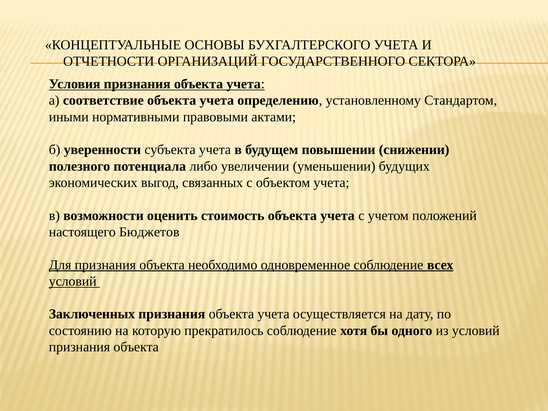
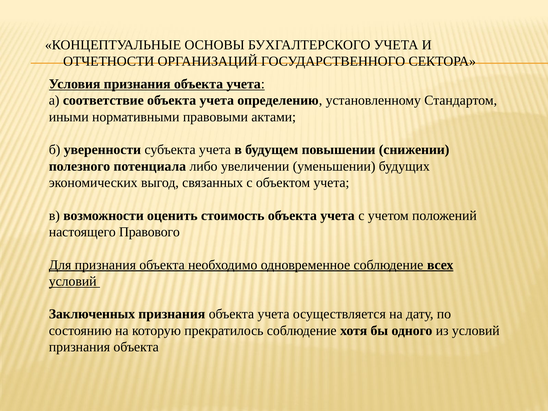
Бюджетов: Бюджетов -> Правового
